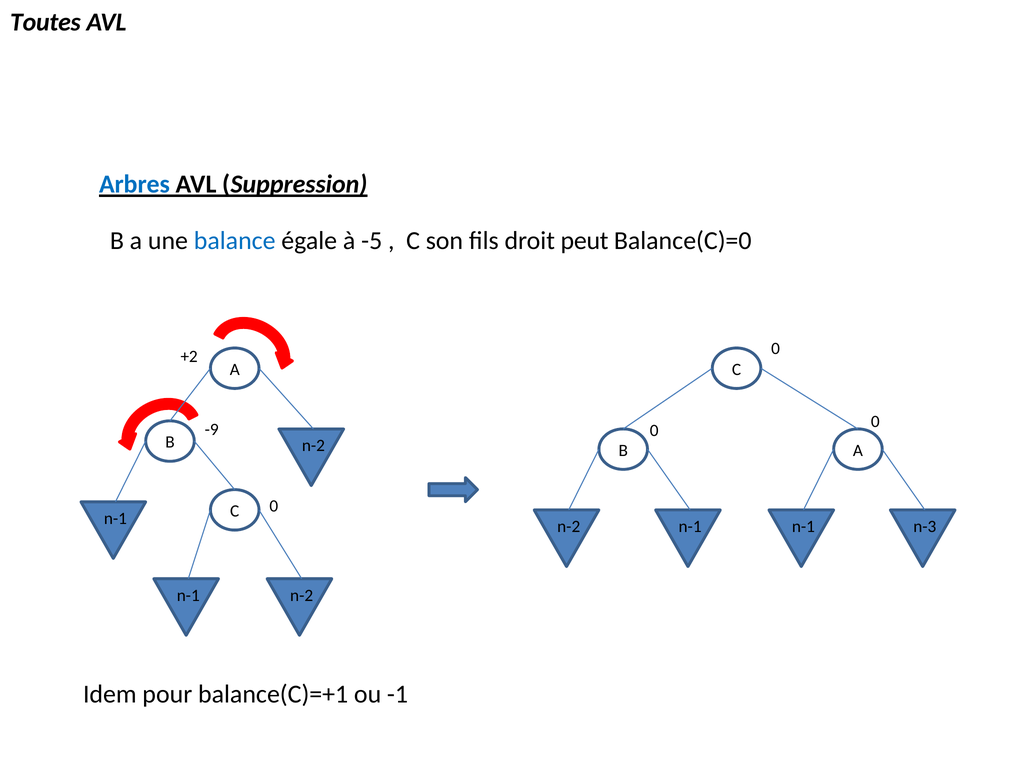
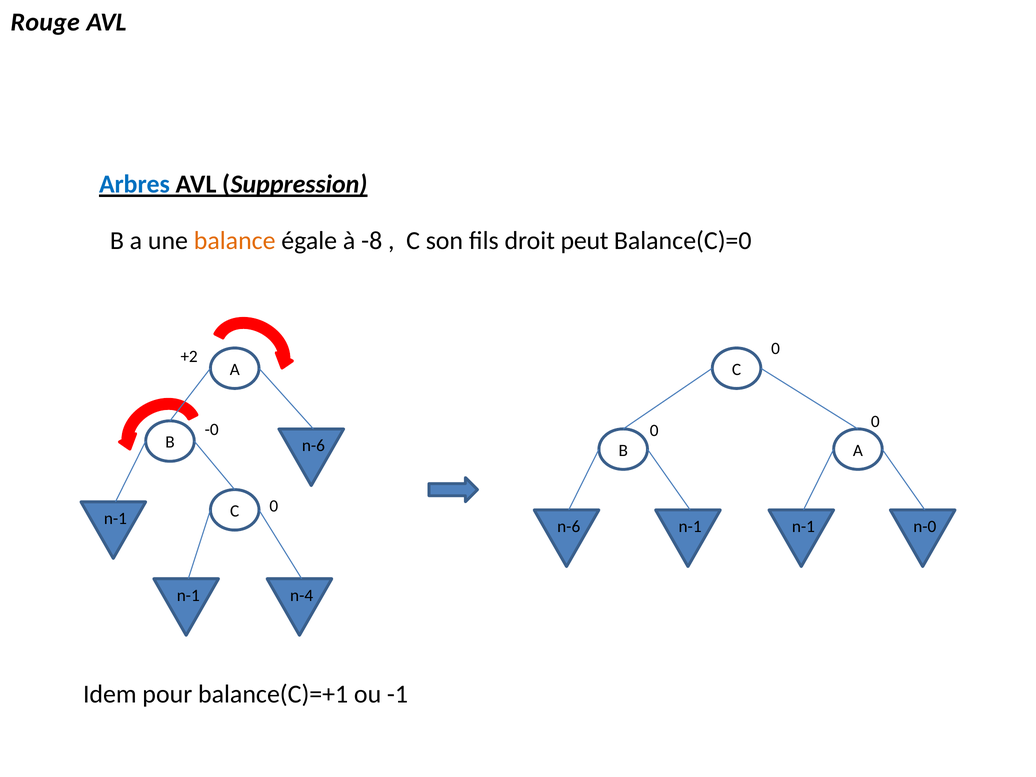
Toutes: Toutes -> Rouge
balance colour: blue -> orange
-5: -5 -> -8
-9: -9 -> -0
B n-2: n-2 -> n-6
n-2 at (569, 527): n-2 -> n-6
n-3: n-3 -> n-0
n-2 at (302, 595): n-2 -> n-4
